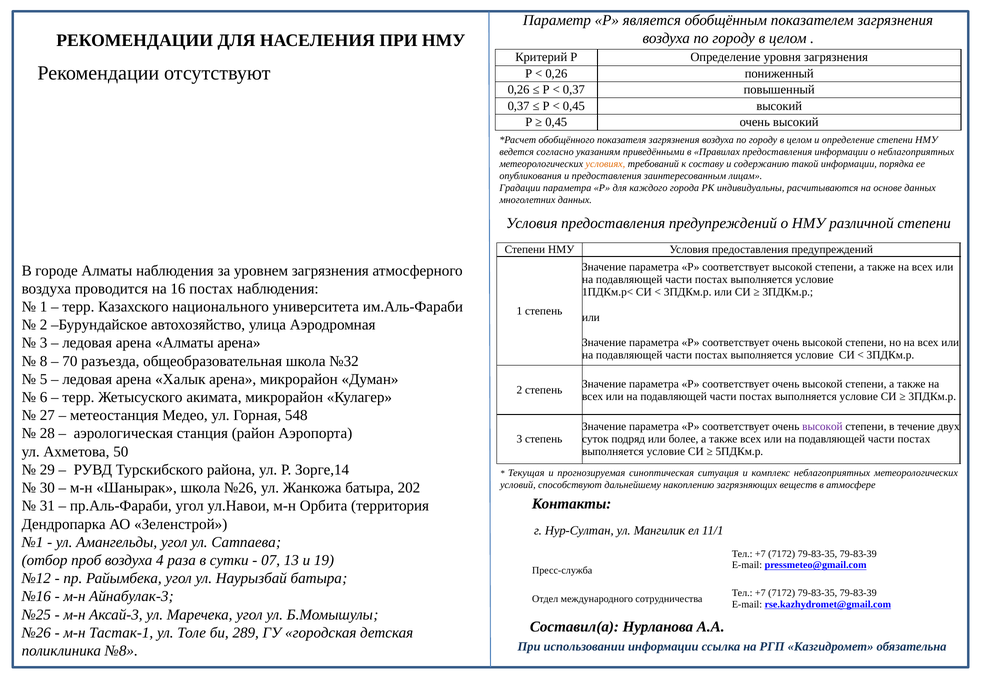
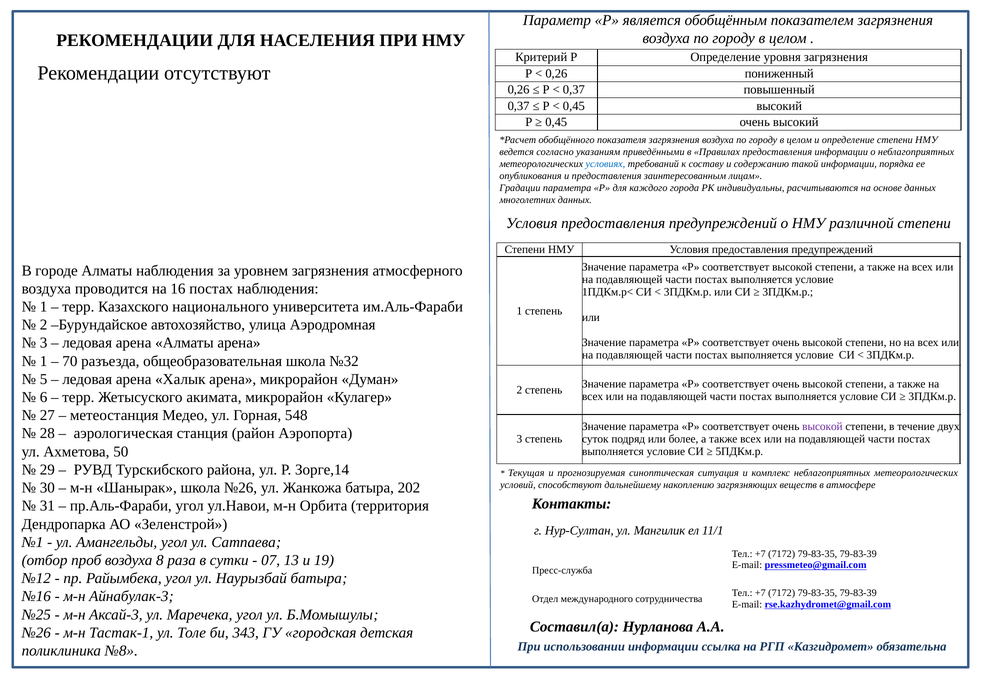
условиях colour: orange -> blue
8 at (44, 361): 8 -> 1
4: 4 -> 8
289: 289 -> 343
